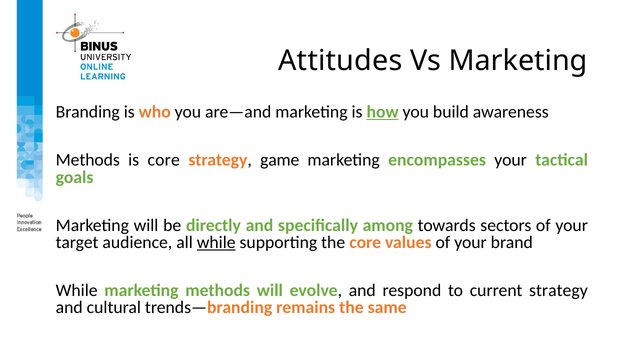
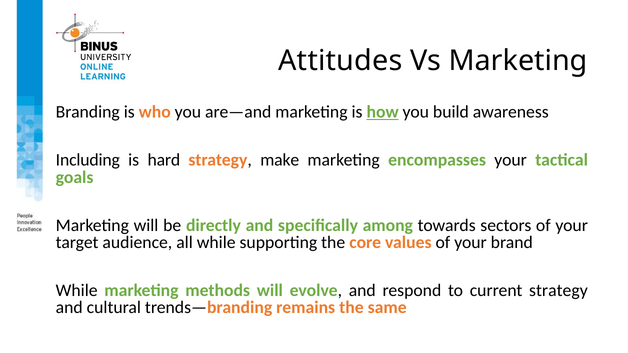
Methods at (88, 160): Methods -> Including
is core: core -> hard
game: game -> make
while at (216, 243) underline: present -> none
